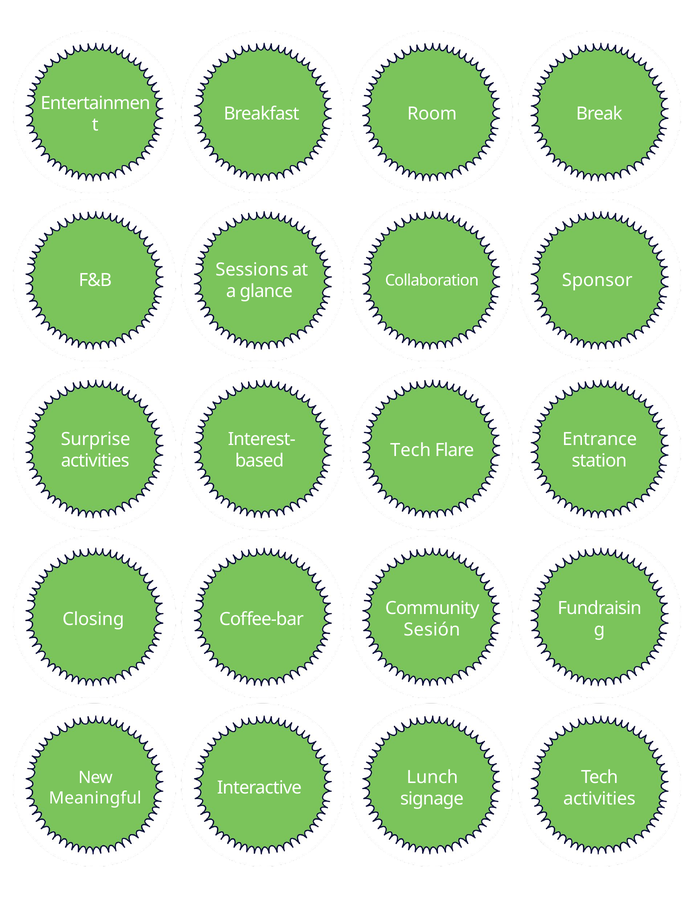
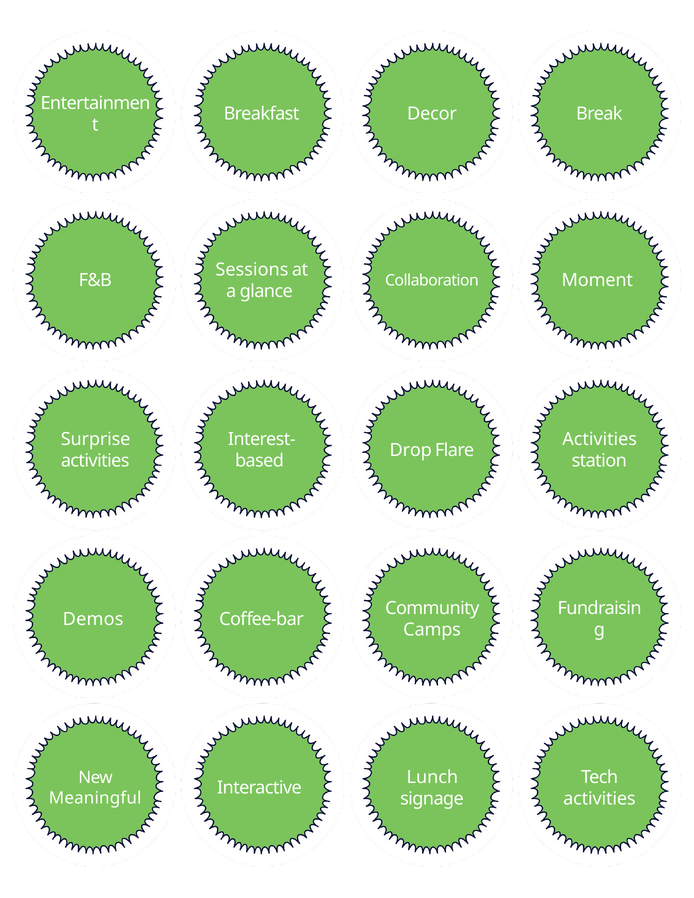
Room: Room -> Decor
Sponsor: Sponsor -> Moment
Entrance at (600, 439): Entrance -> Activities
Tech at (411, 450): Tech -> Drop
Closing: Closing -> Demos
Sesión: Sesión -> Camps
